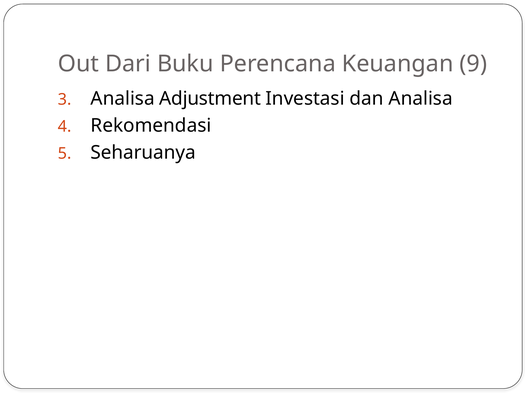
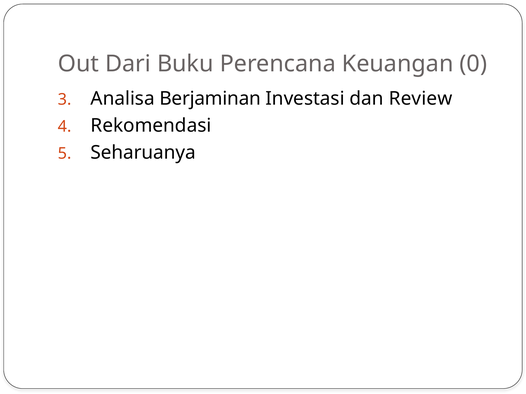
9: 9 -> 0
Adjustment: Adjustment -> Berjaminan
dan Analisa: Analisa -> Review
